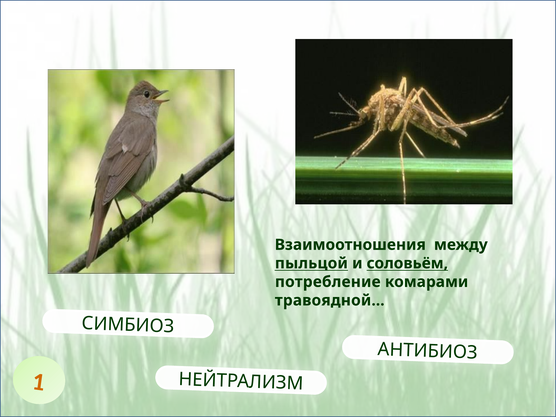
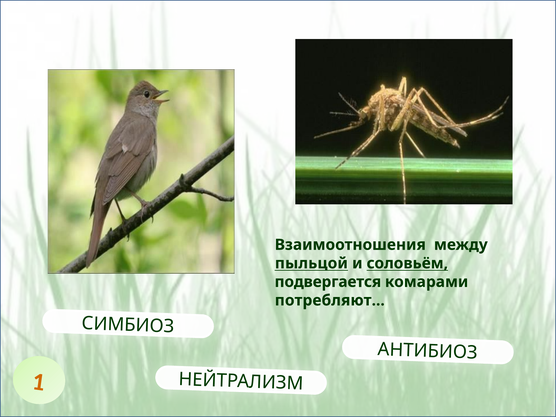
потребление: потребление -> подвергается
травоядной…: травоядной… -> потребляют…
